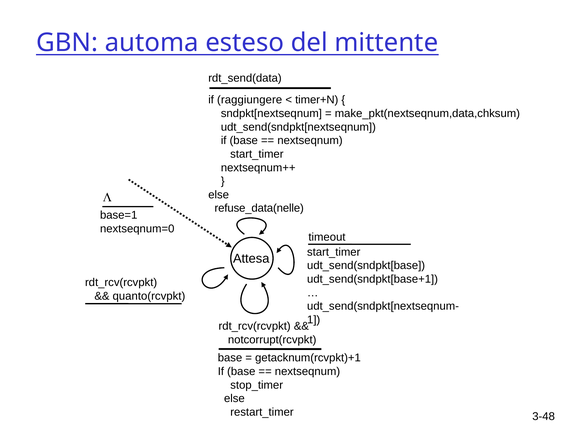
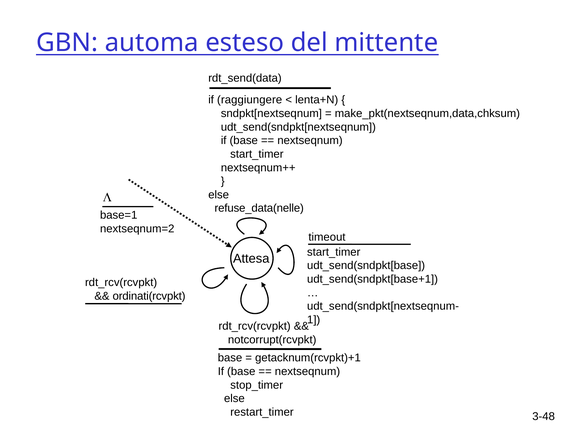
timer+N: timer+N -> lenta+N
nextseqnum=0: nextseqnum=0 -> nextseqnum=2
quanto(rcvpkt: quanto(rcvpkt -> ordinati(rcvpkt
